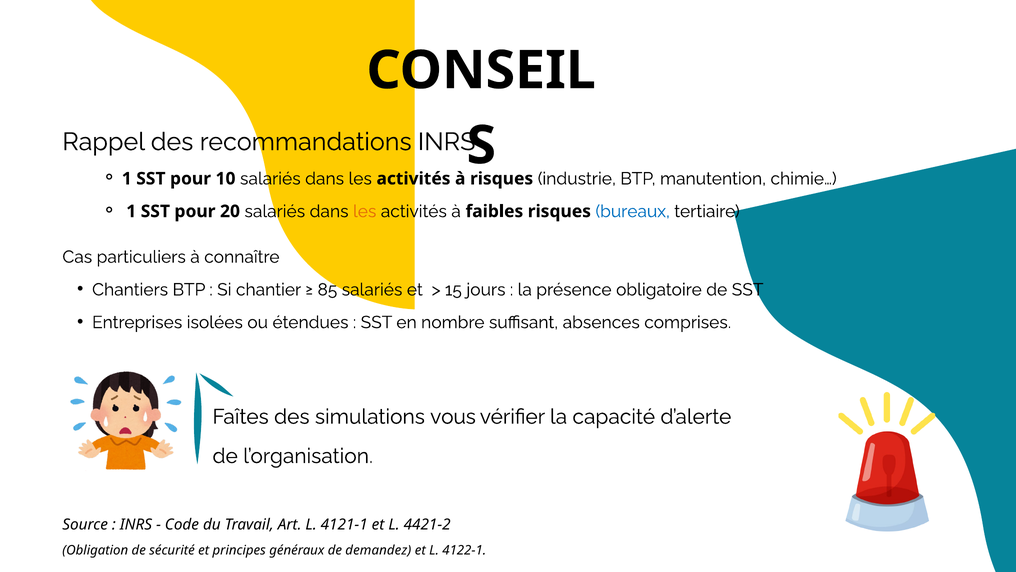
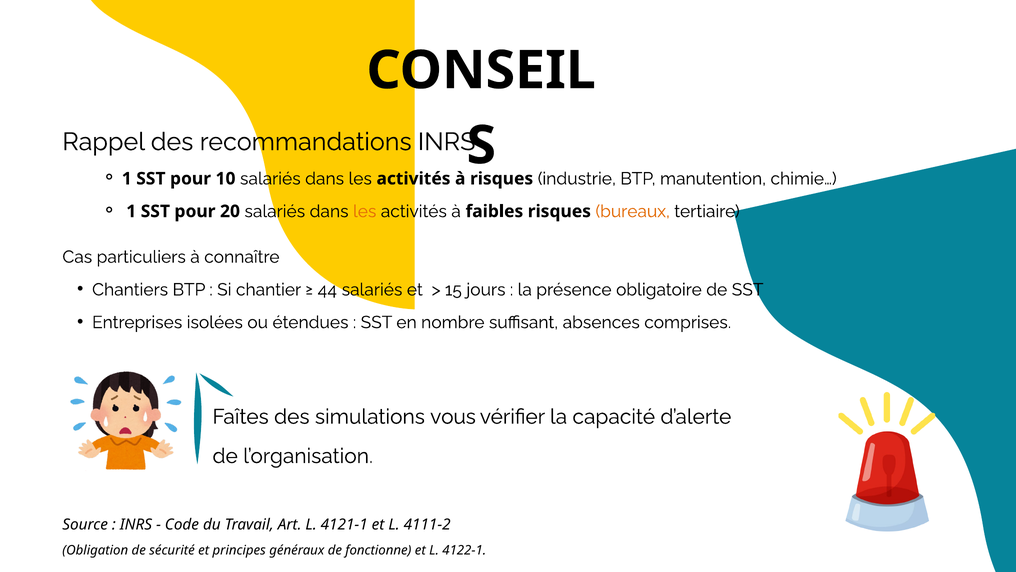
bureaux colour: blue -> orange
85: 85 -> 44
4421-2: 4421-2 -> 4111-2
demandez: demandez -> fonctionne
